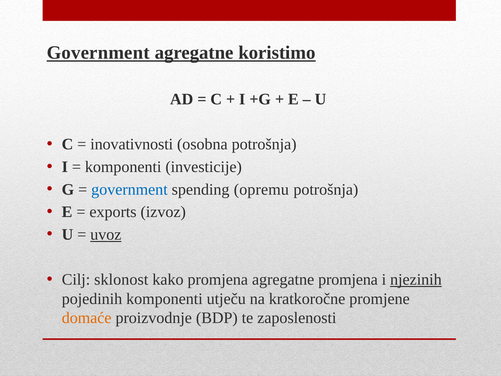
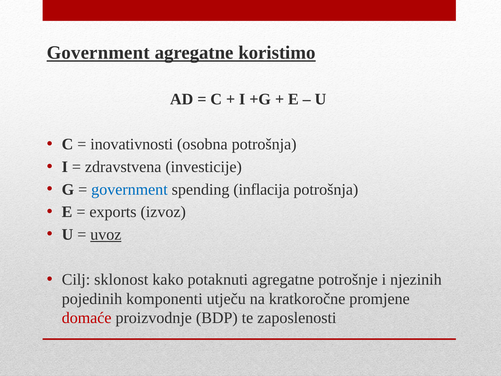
komponenti at (123, 167): komponenti -> zdravstvena
opremu: opremu -> inflacija
kako promjena: promjena -> potaknuti
agregatne promjena: promjena -> potrošnje
njezinih underline: present -> none
domaće colour: orange -> red
